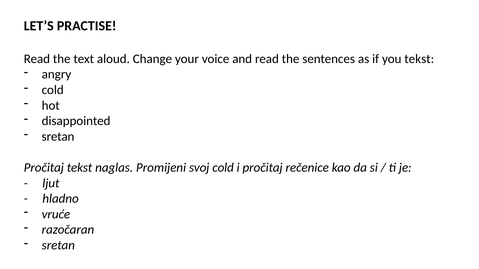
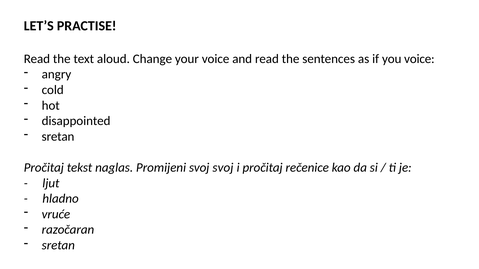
you tekst: tekst -> voice
svoj cold: cold -> svoj
